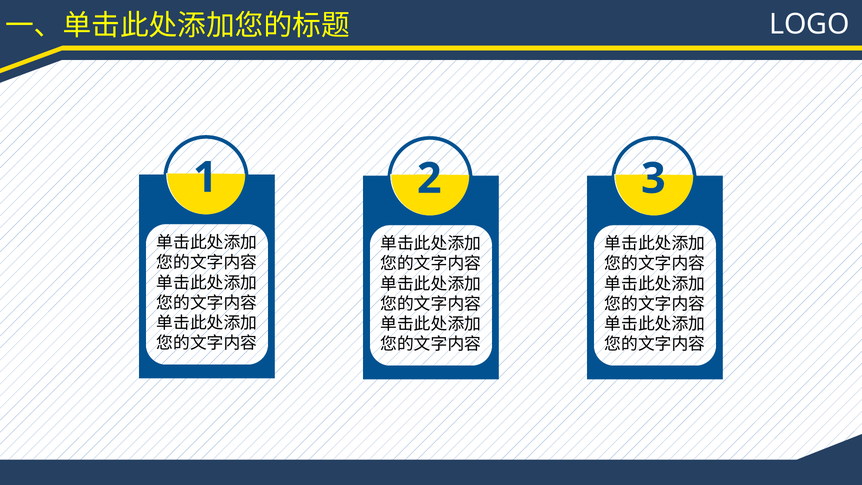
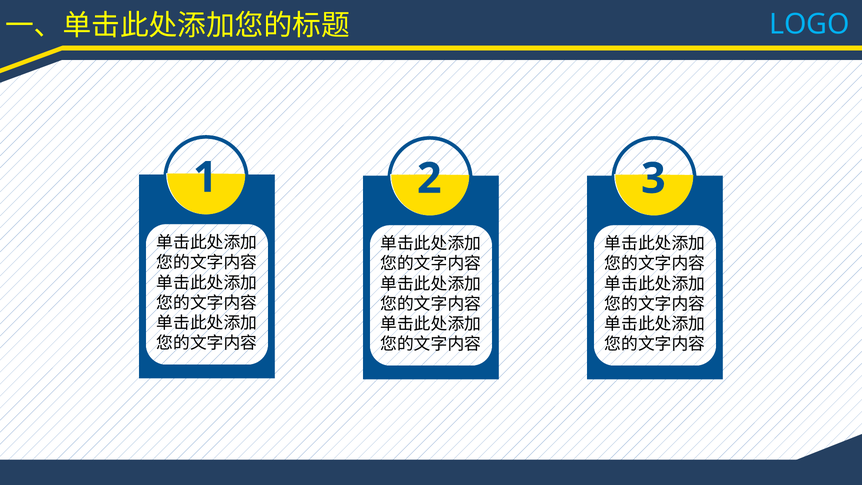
LOGO colour: white -> light blue
